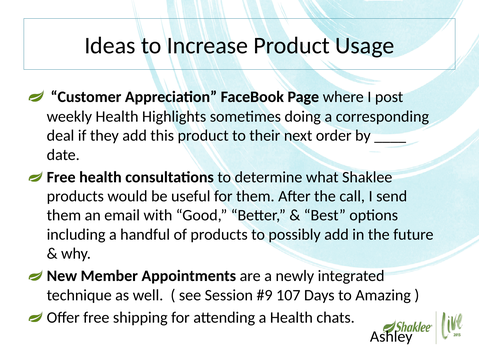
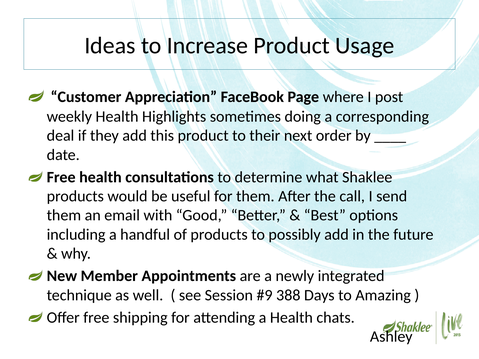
107: 107 -> 388
